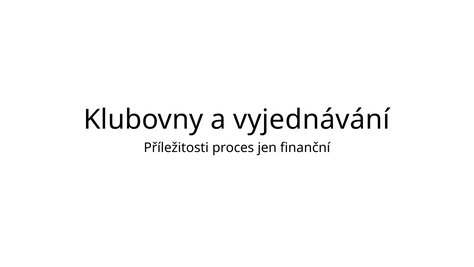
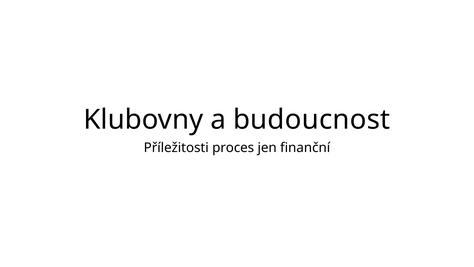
vyjednávání: vyjednávání -> budoucnost
